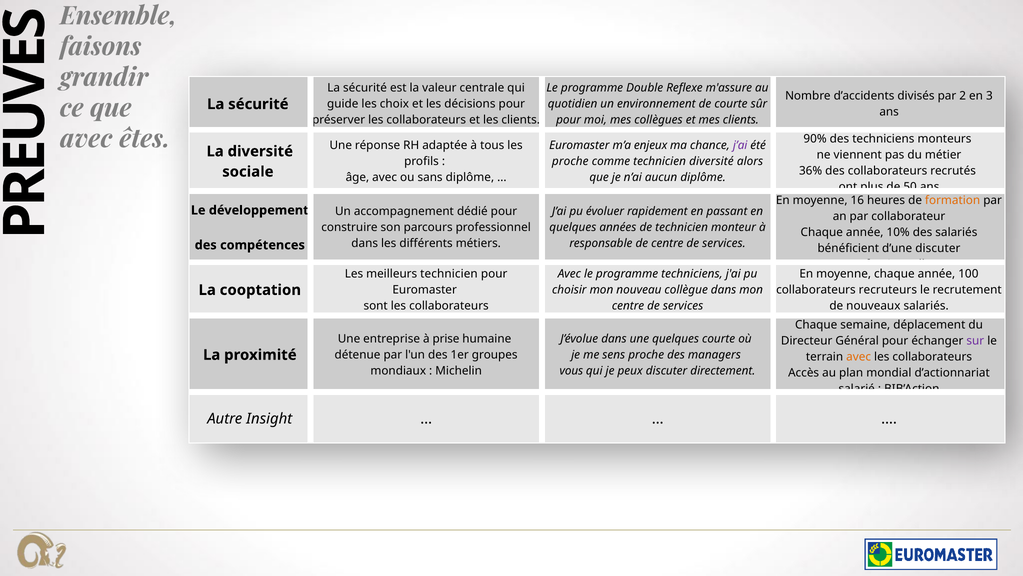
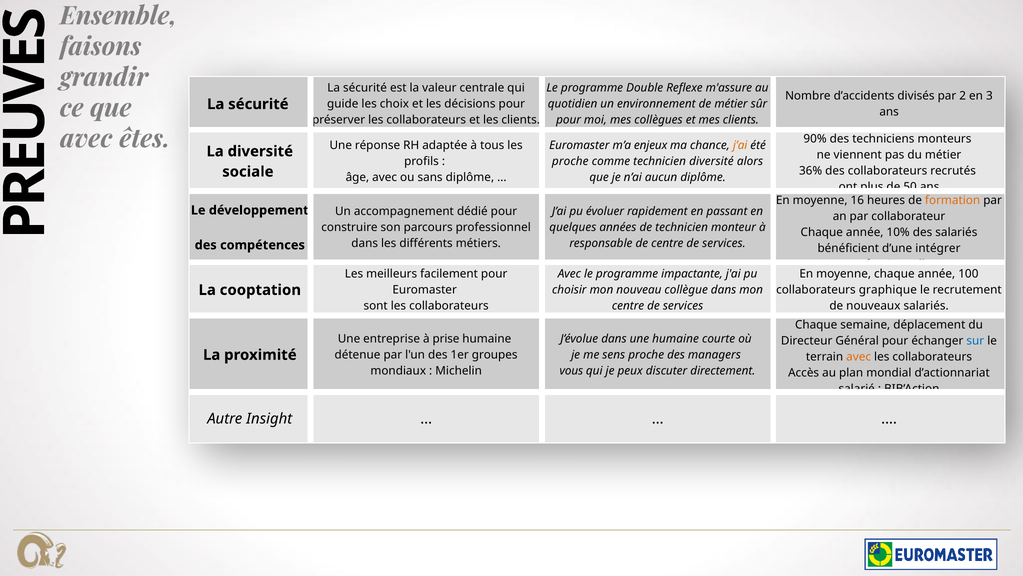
de courte: courte -> métier
j’ai at (740, 145) colour: purple -> orange
d’une discuter: discuter -> intégrer
meilleurs technicien: technicien -> facilement
programme techniciens: techniciens -> impactante
recruteurs: recruteurs -> graphique
une quelques: quelques -> humaine
sur colour: purple -> blue
